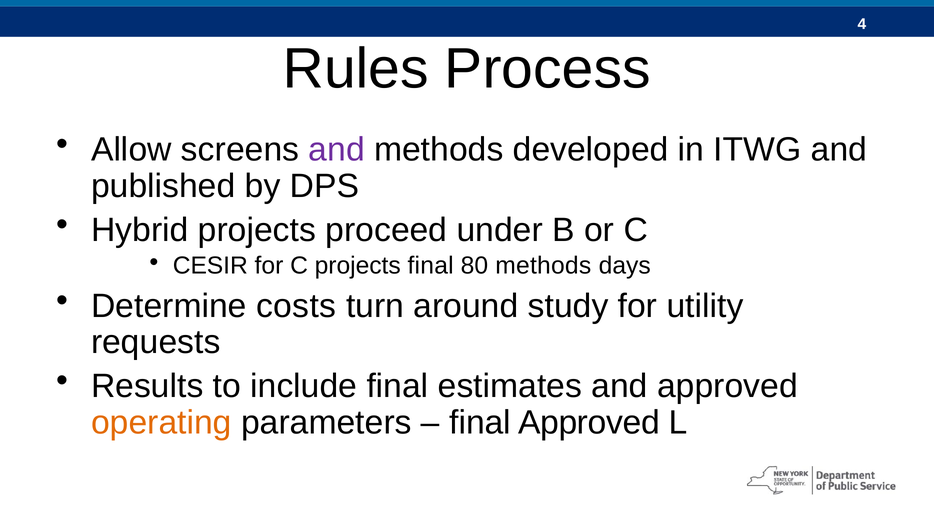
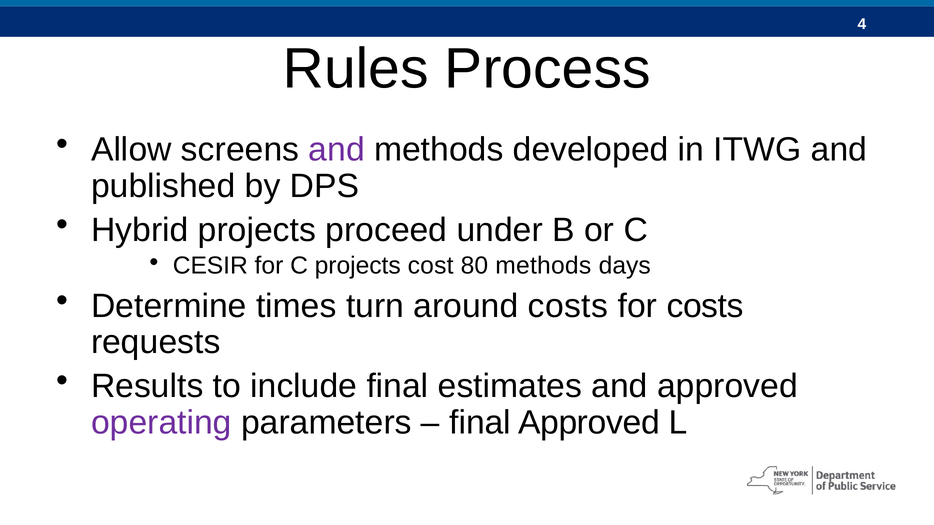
projects final: final -> cost
costs: costs -> times
around study: study -> costs
for utility: utility -> costs
operating colour: orange -> purple
